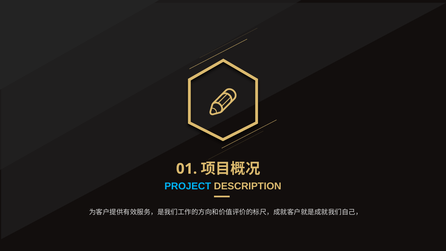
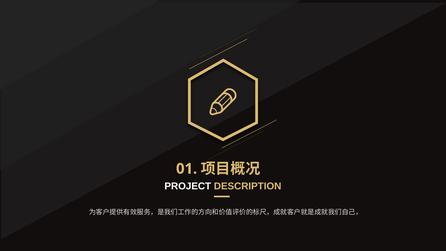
PROJECT colour: light blue -> white
